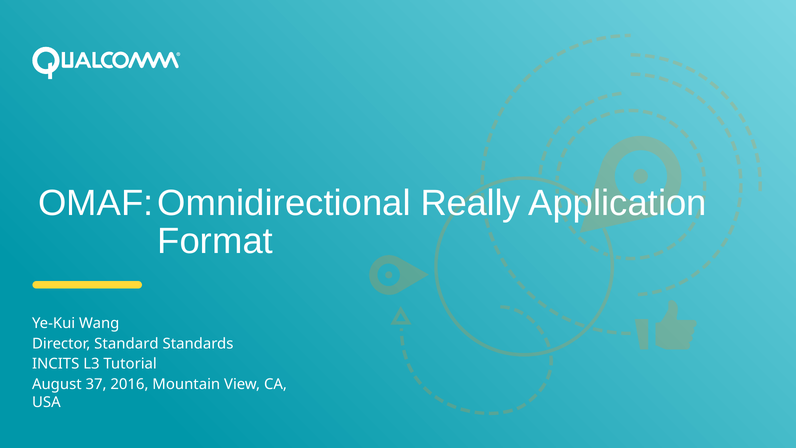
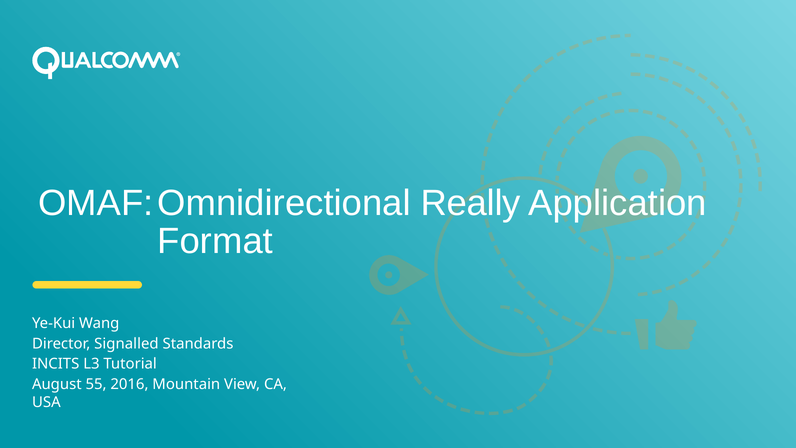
Standard: Standard -> Signalled
37: 37 -> 55
